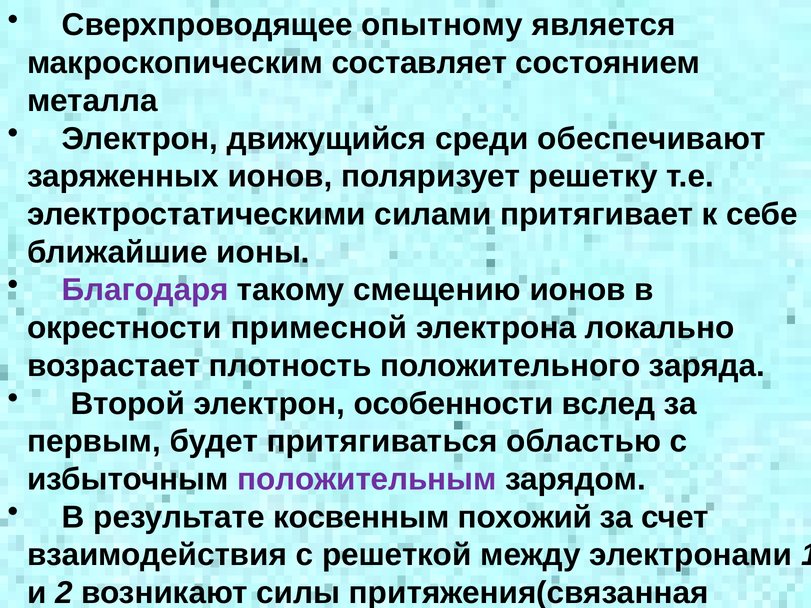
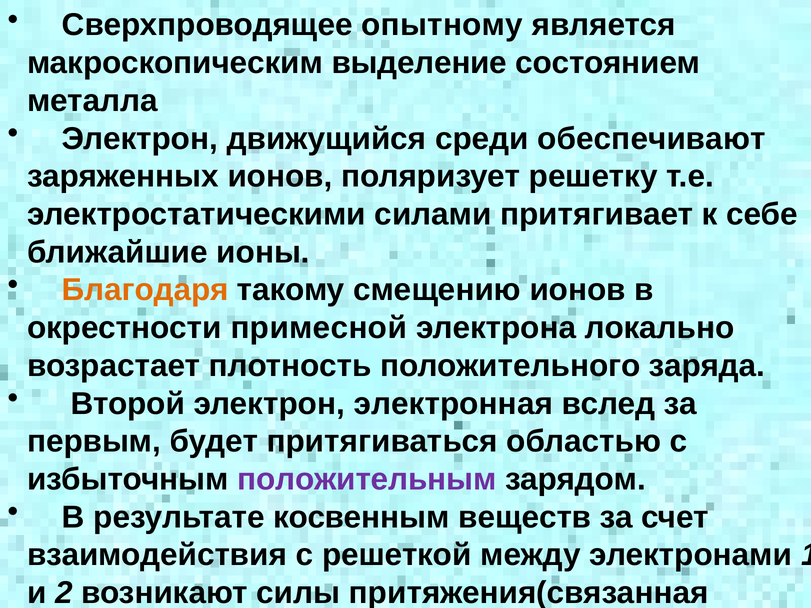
составляет: составляет -> выделение
Благодаря colour: purple -> orange
особенности: особенности -> электронная
похожий: похожий -> веществ
